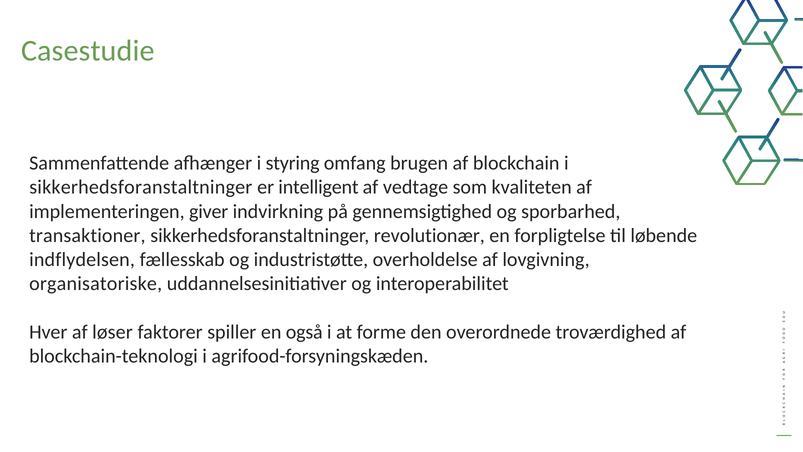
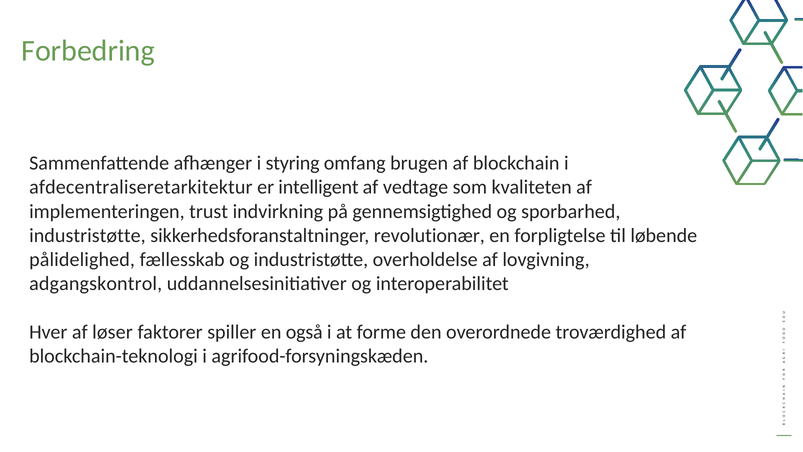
Casestudie: Casestudie -> Forbedring
sikkerhedsforanstaltninger at (141, 187): sikkerhedsforanstaltninger -> afdecentraliseretarkitektur
giver: giver -> trust
transaktioner at (87, 235): transaktioner -> industristøtte
indflydelsen: indflydelsen -> pålidelighed
organisatoriske: organisatoriske -> adgangskontrol
